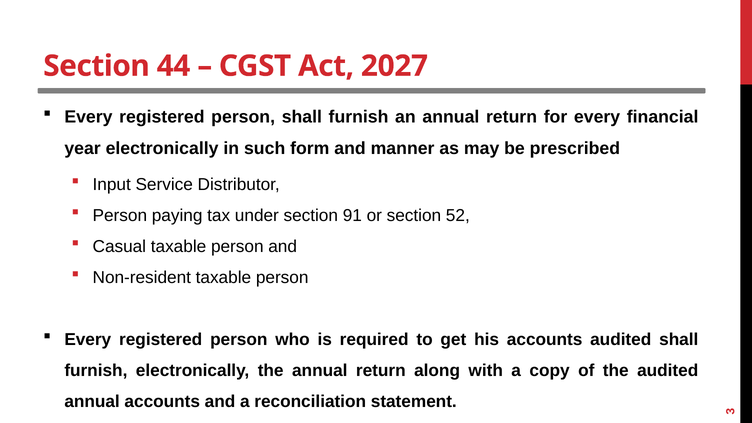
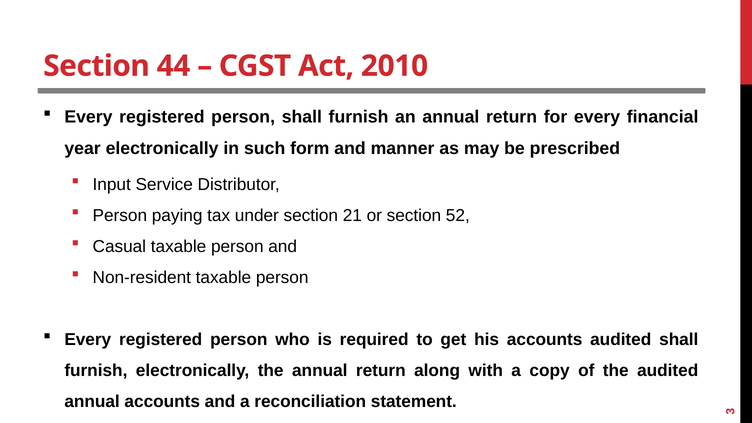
2027: 2027 -> 2010
91: 91 -> 21
